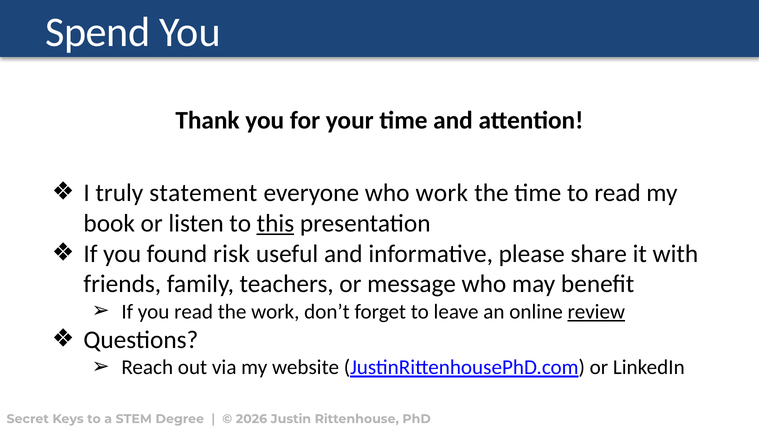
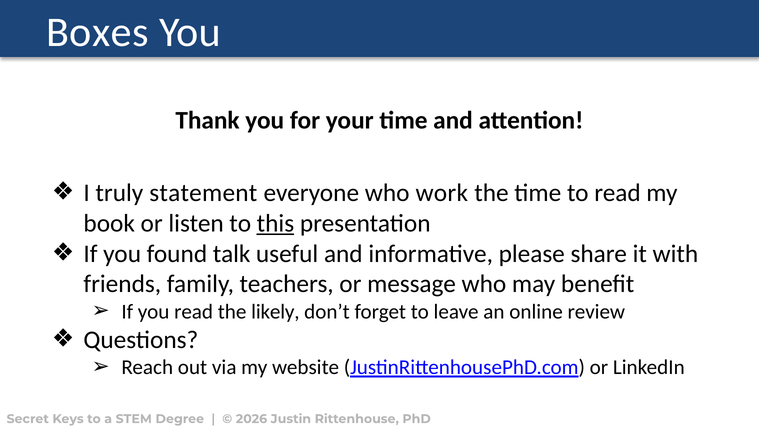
Spend: Spend -> Boxes
risk: risk -> talk
the work: work -> likely
review underline: present -> none
